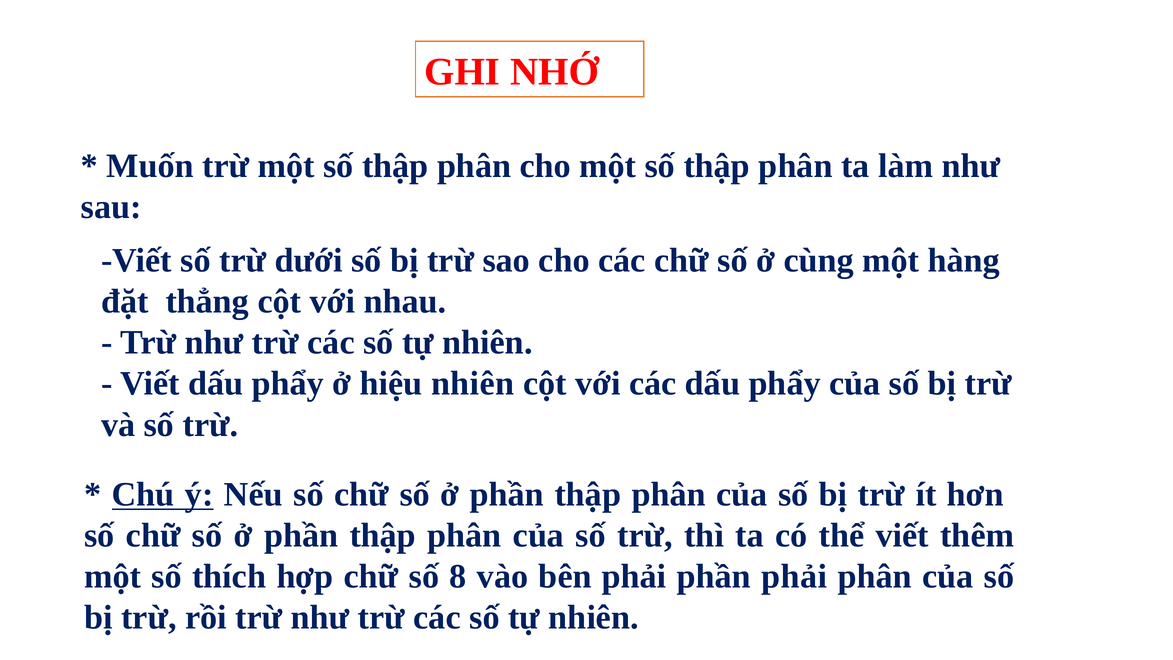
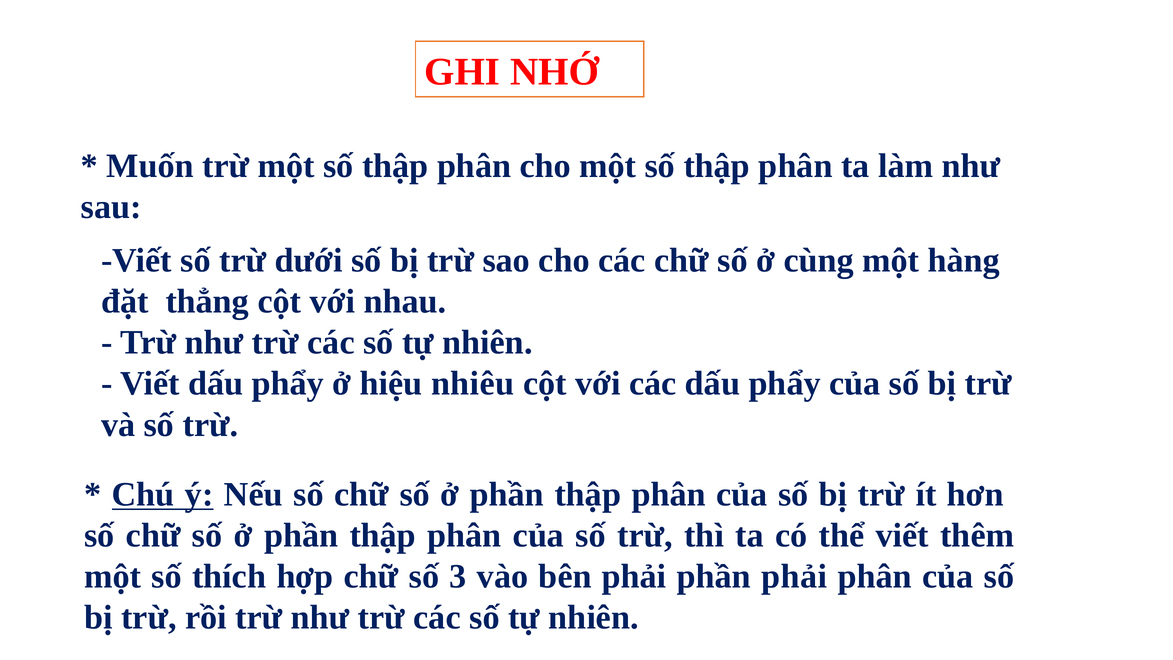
hiệu nhiên: nhiên -> nhiêu
8: 8 -> 3
